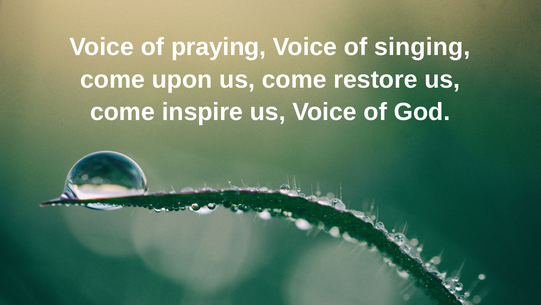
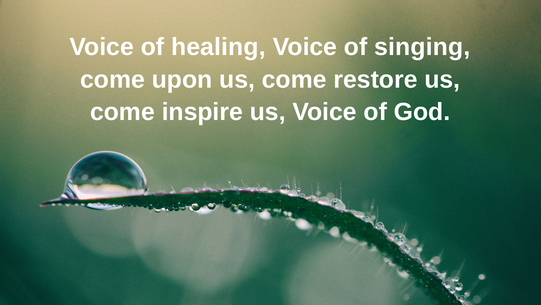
praying: praying -> healing
